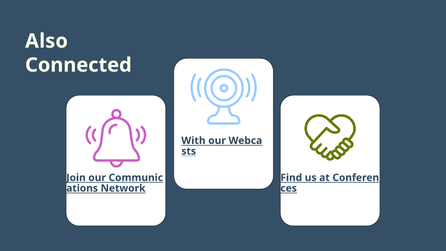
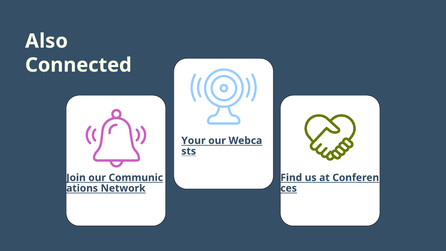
With: With -> Your
